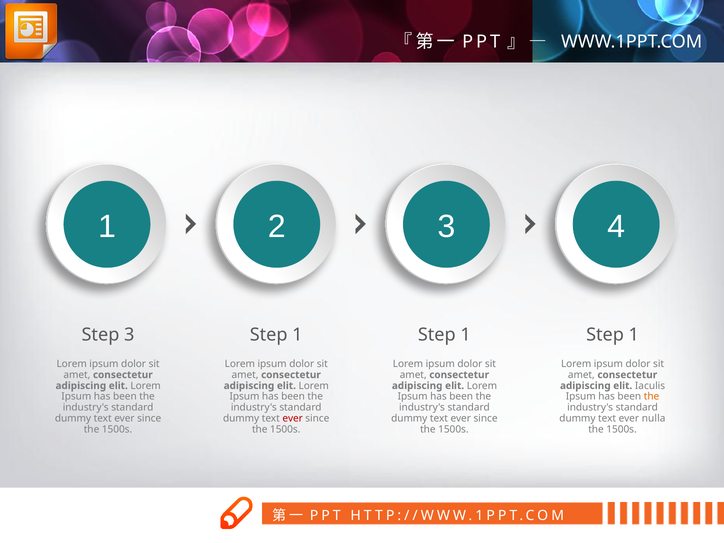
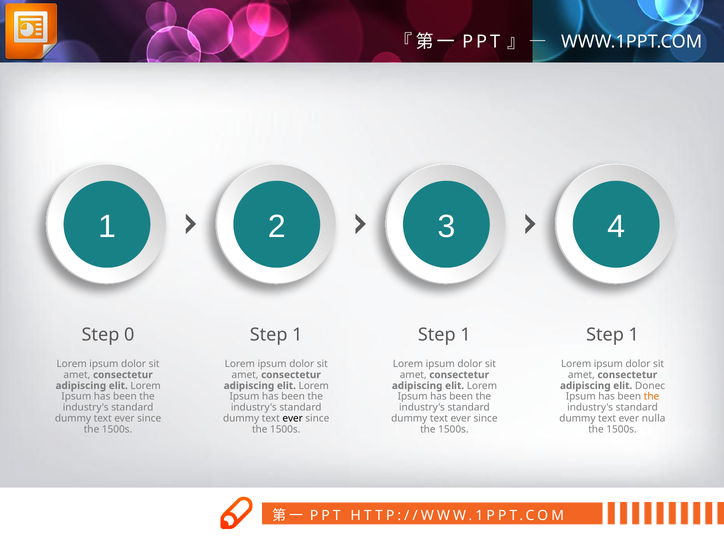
Step 3: 3 -> 0
Iaculis: Iaculis -> Donec
ever at (293, 418) colour: red -> black
